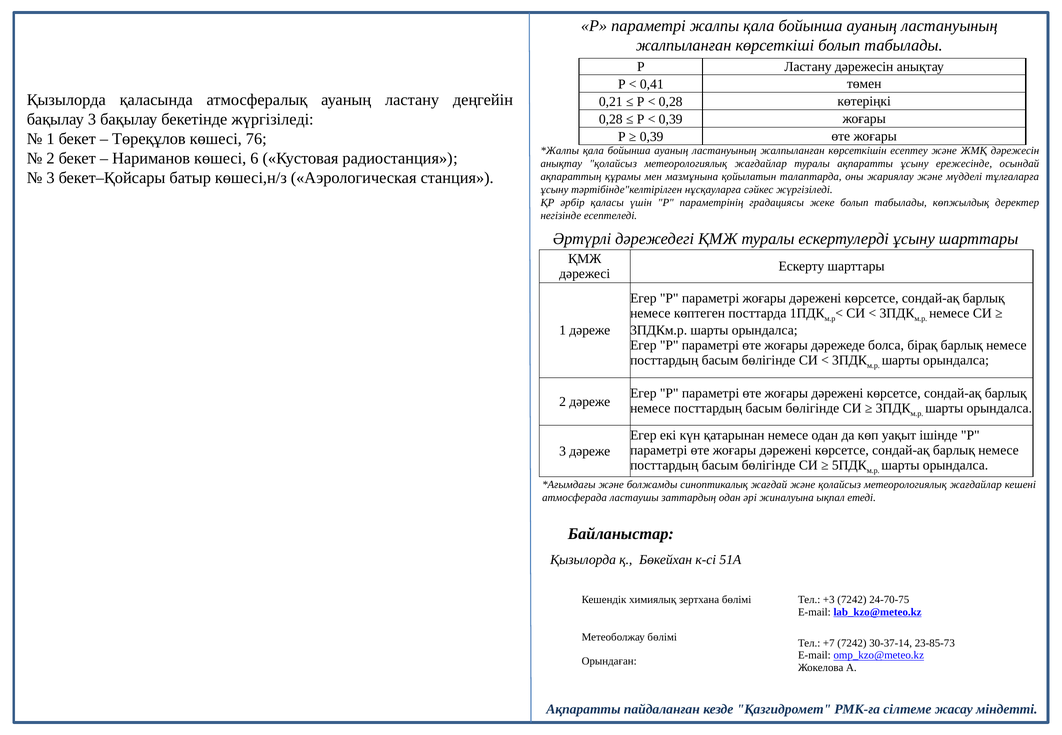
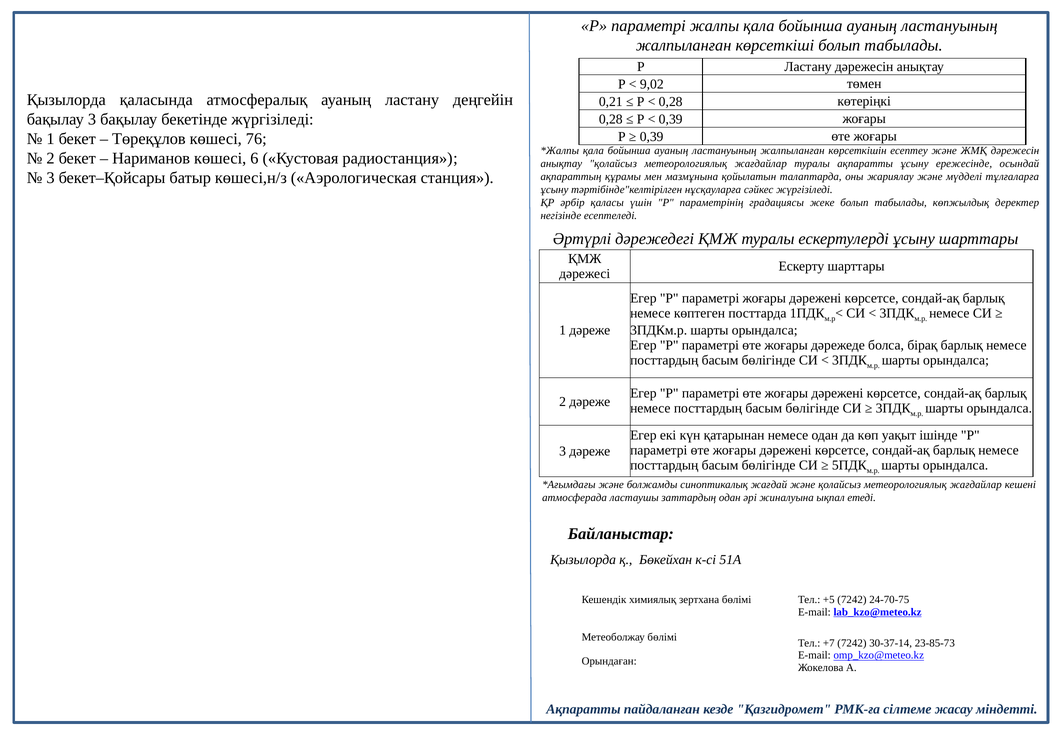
0,41: 0,41 -> 9,02
+3: +3 -> +5
